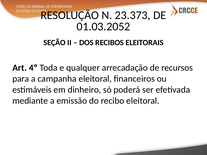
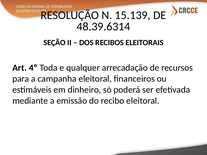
23.373: 23.373 -> 15.139
01.03.2052: 01.03.2052 -> 48.39.6314
